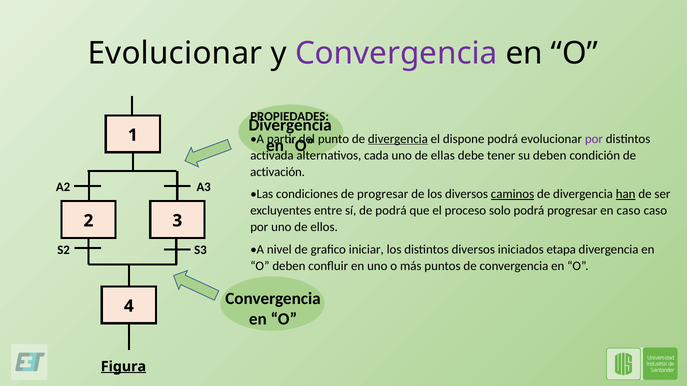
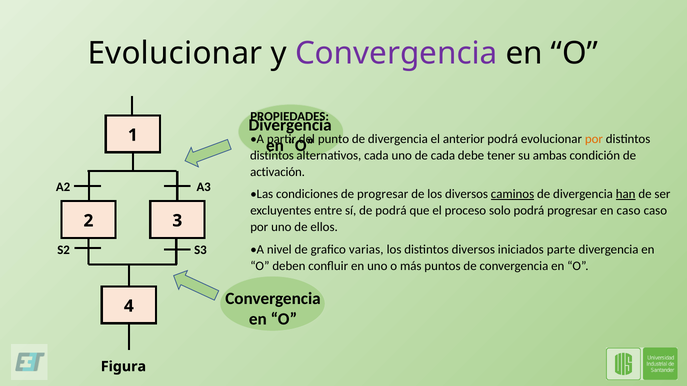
divergencia at (398, 139) underline: present -> none
dispone: dispone -> anterior
por at (594, 139) colour: purple -> orange
activada at (272, 155): activada -> distintos
de ellas: ellas -> cada
su deben: deben -> ambas
iniciar: iniciar -> varias
etapa: etapa -> parte
Figura underline: present -> none
